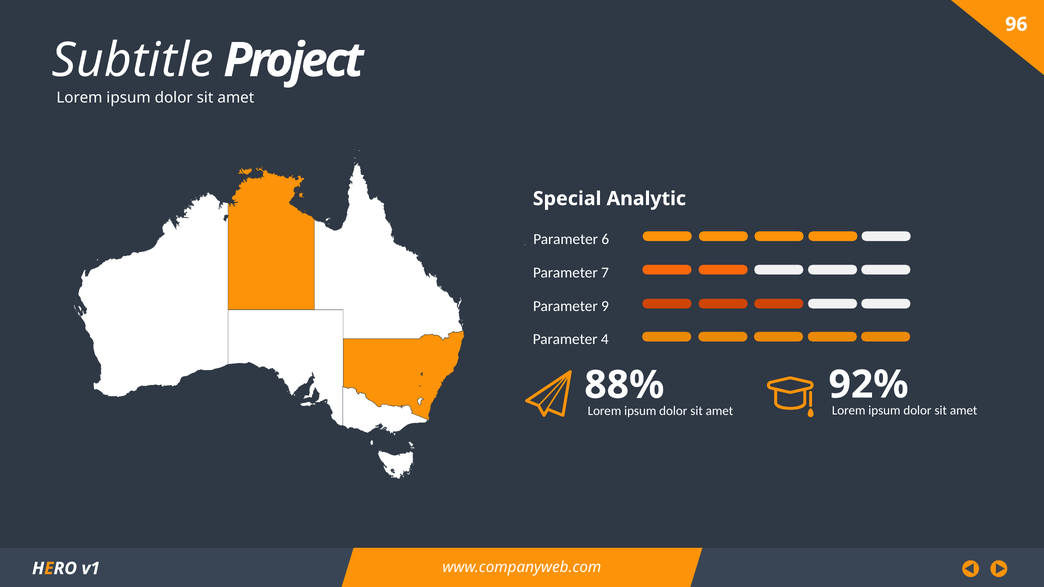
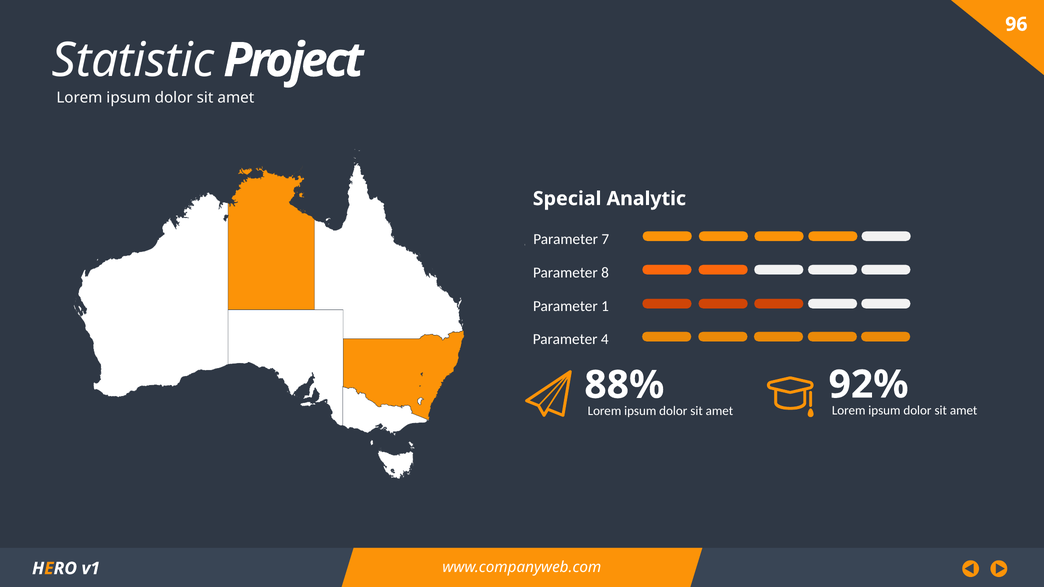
Subtitle: Subtitle -> Statistic
6: 6 -> 7
7: 7 -> 8
9: 9 -> 1
